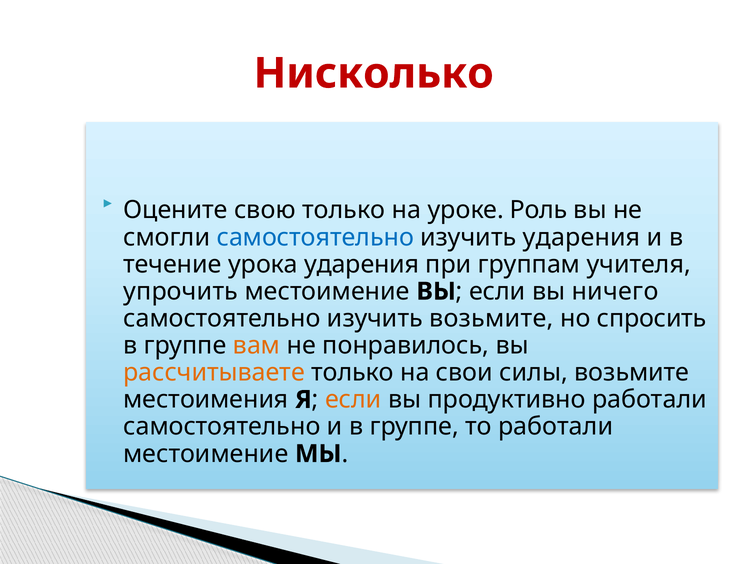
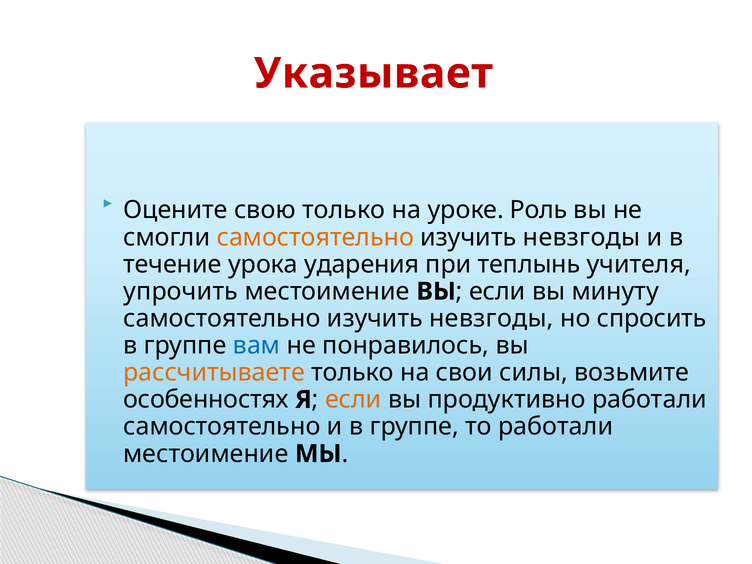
Нисколько: Нисколько -> Указывает
самостоятельно at (315, 237) colour: blue -> orange
ударения at (582, 237): ударения -> невзгоды
группам: группам -> теплынь
ничего: ничего -> минуту
возьмите at (491, 318): возьмите -> невзгоды
вам colour: orange -> blue
местоимения: местоимения -> особенностях
